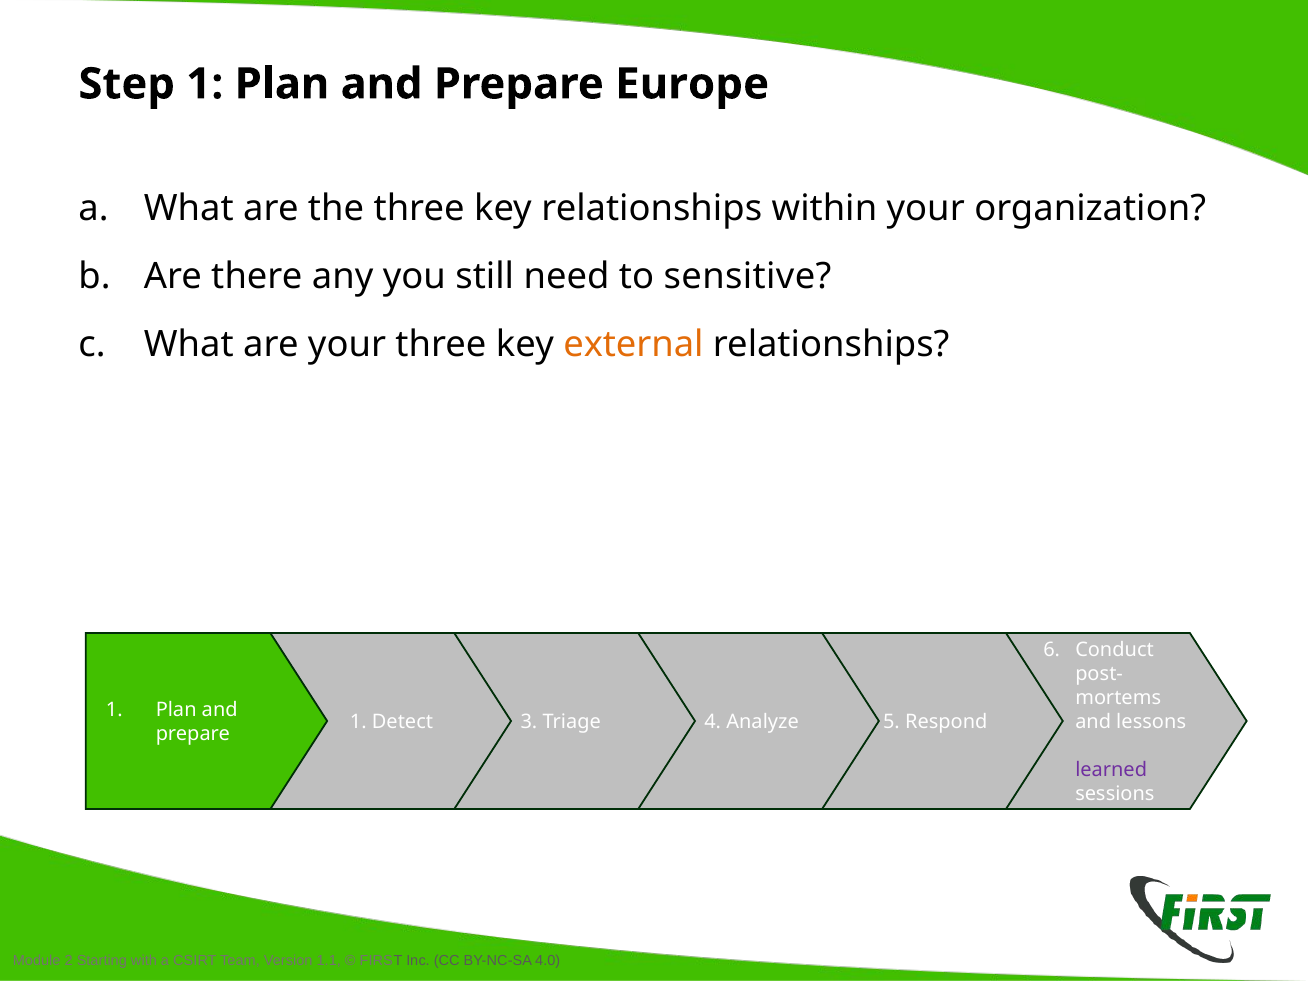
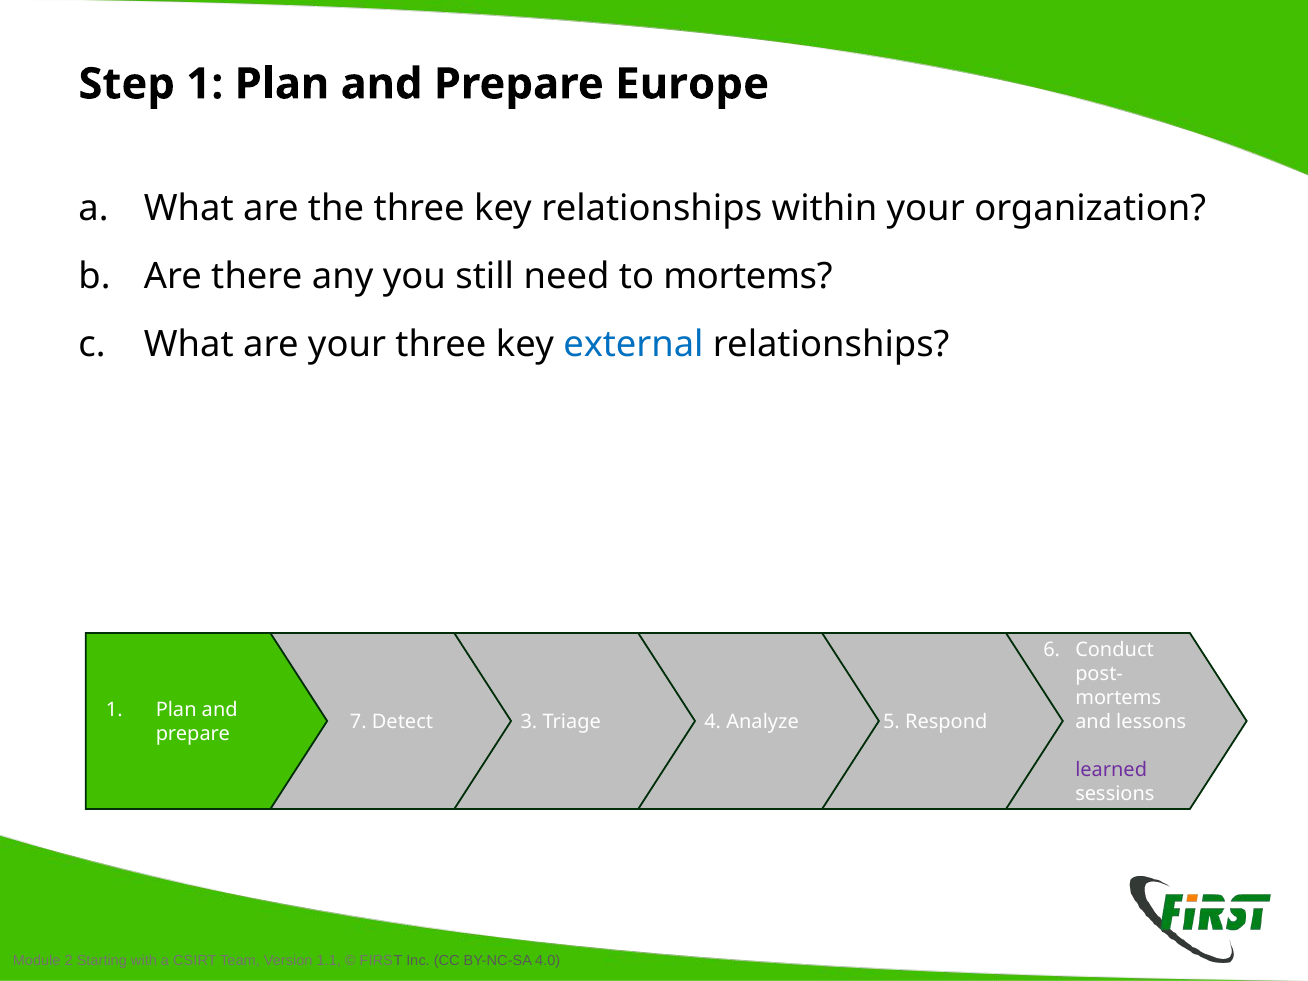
to sensitive: sensitive -> mortems
external colour: orange -> blue
1 at (358, 722): 1 -> 7
